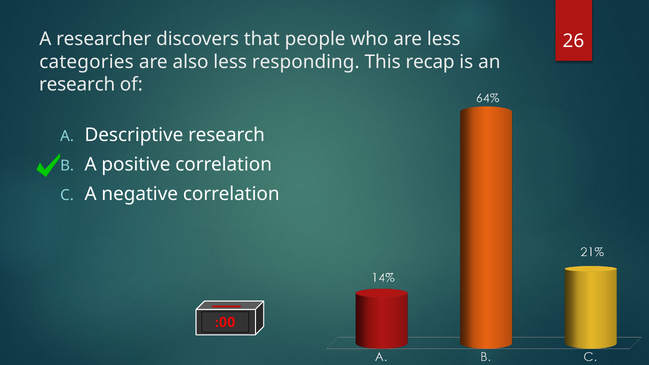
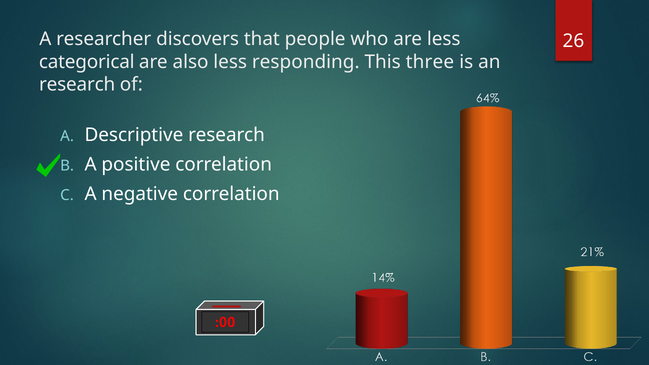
categories: categories -> categorical
recap: recap -> three
